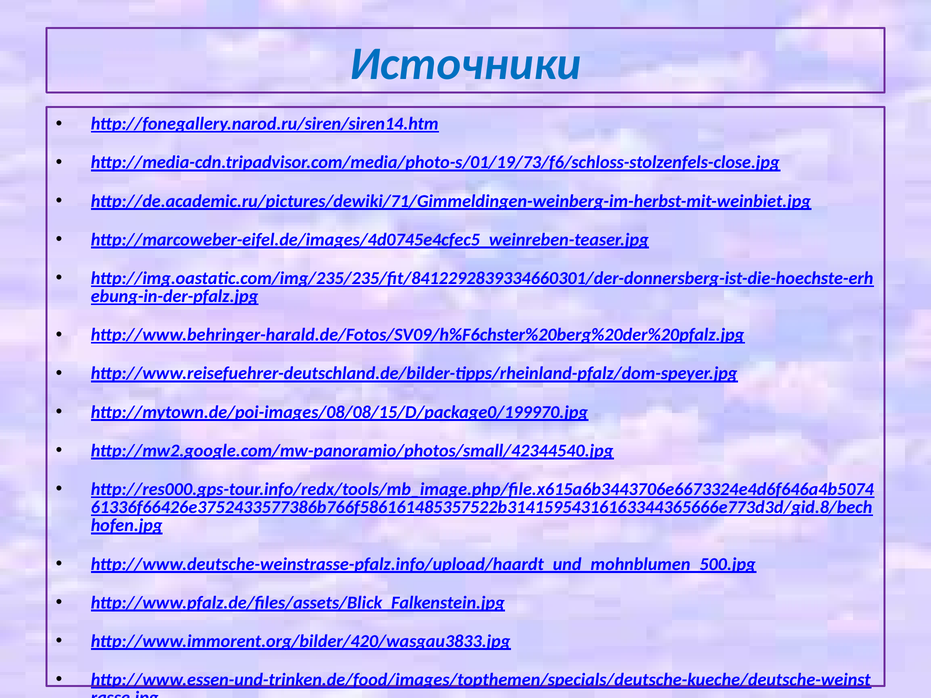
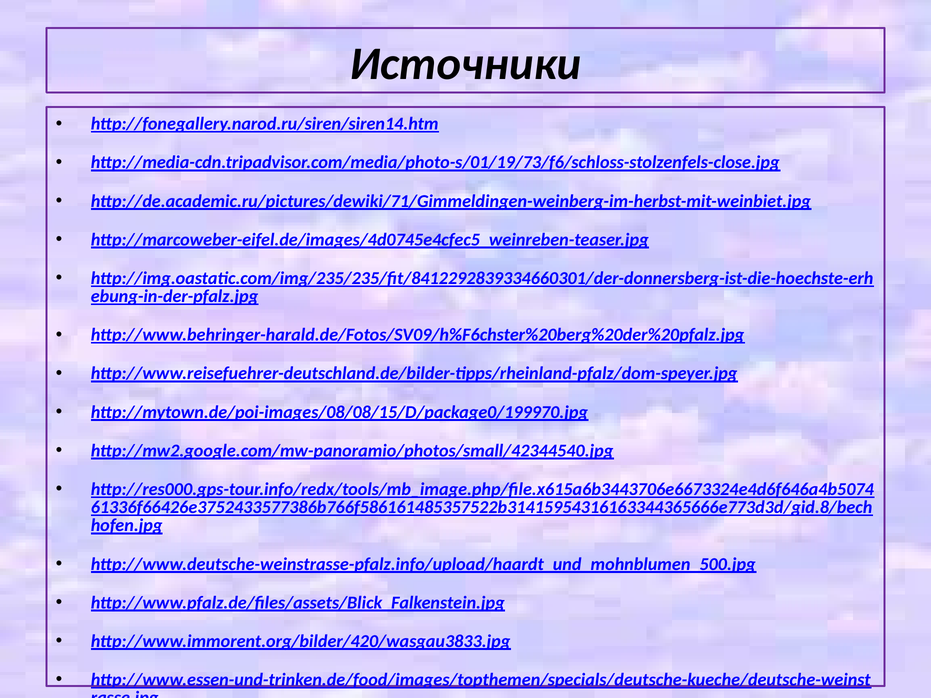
Источники colour: blue -> black
